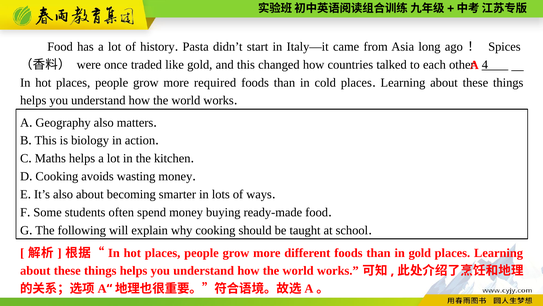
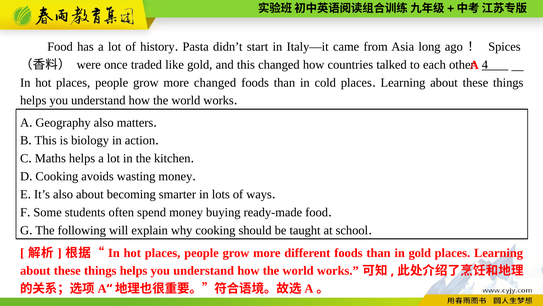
more required: required -> changed
